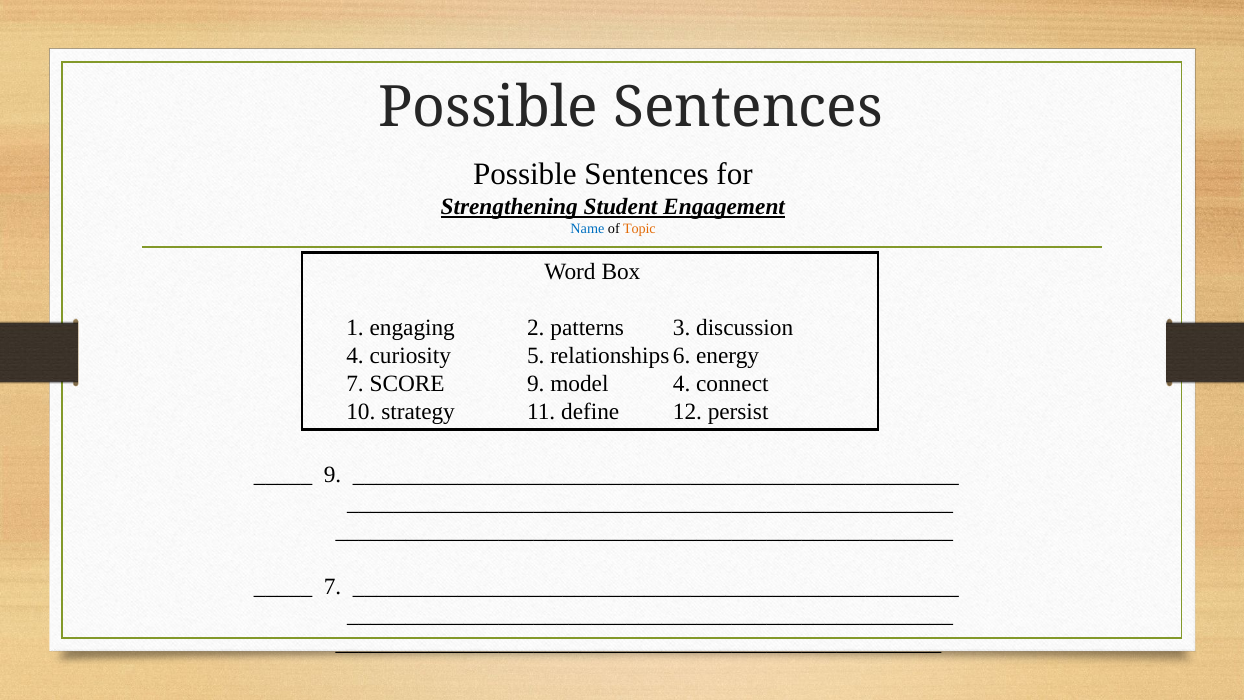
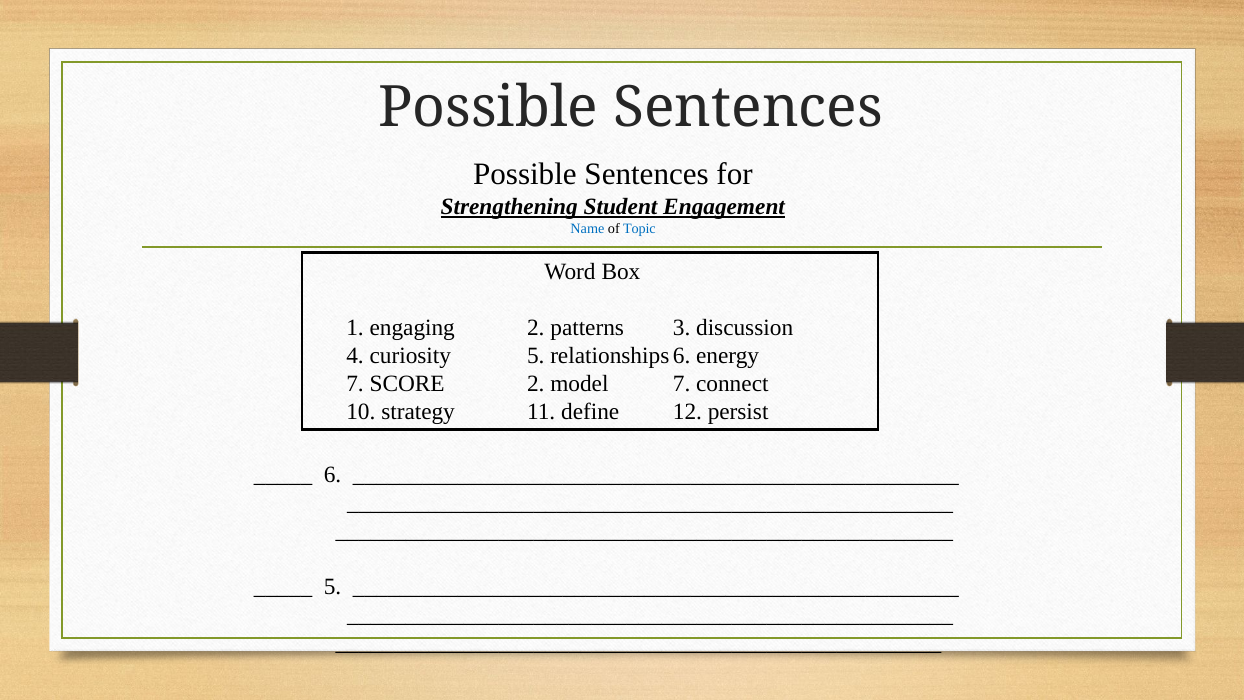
Topic colour: orange -> blue
SCORE 9: 9 -> 2
model 4: 4 -> 7
9 at (333, 475): 9 -> 6
7 at (333, 587): 7 -> 5
